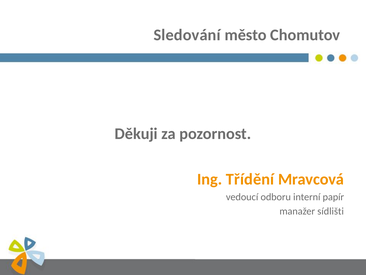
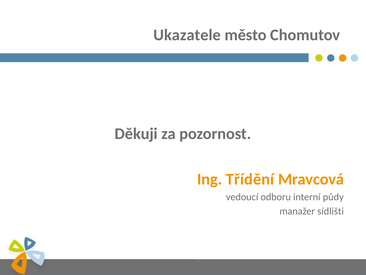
Sledování: Sledování -> Ukazatele
papír: papír -> půdy
